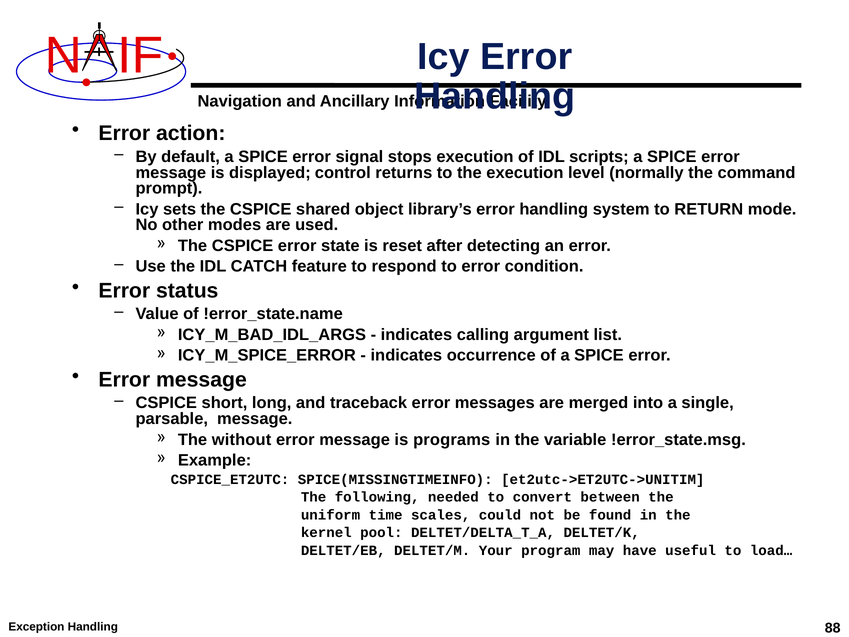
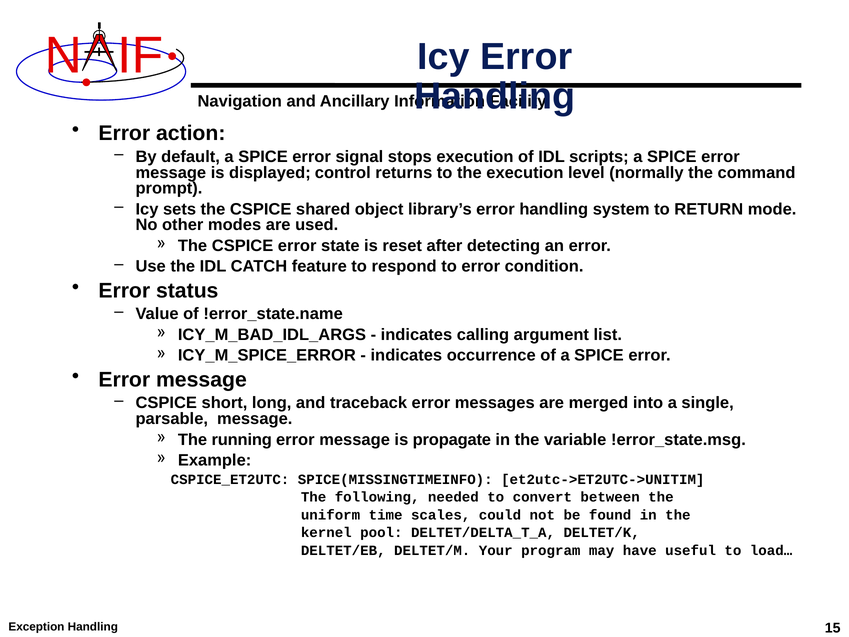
without: without -> running
programs: programs -> propagate
88: 88 -> 15
